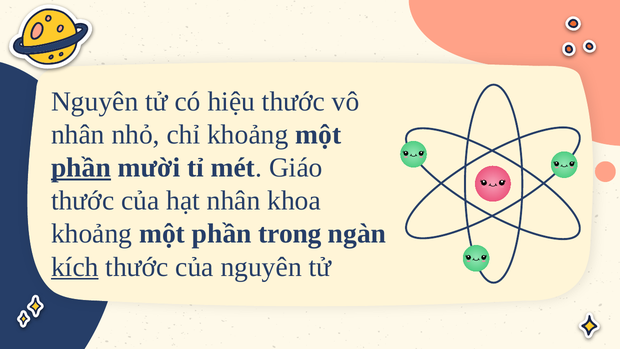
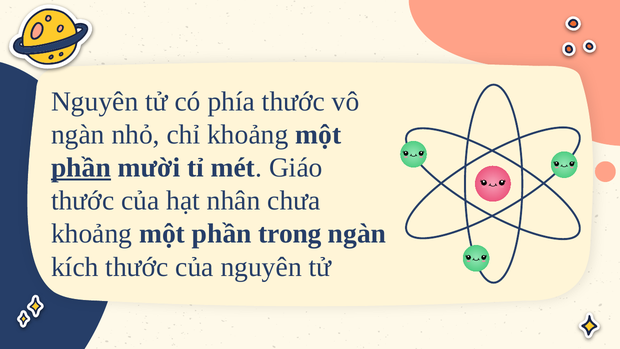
hiệu: hiệu -> phía
nhân at (78, 134): nhân -> ngàn
khoa: khoa -> chưa
kích underline: present -> none
